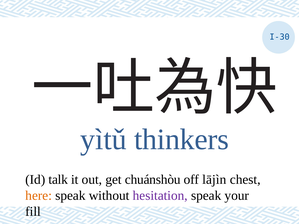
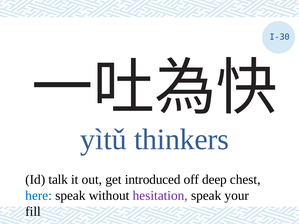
chuánshòu: chuánshòu -> introduced
lājìn: lājìn -> deep
here colour: orange -> blue
